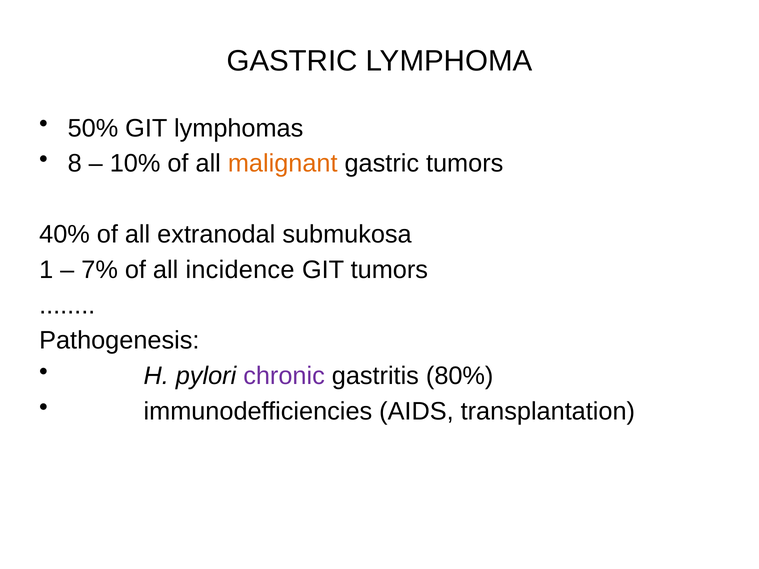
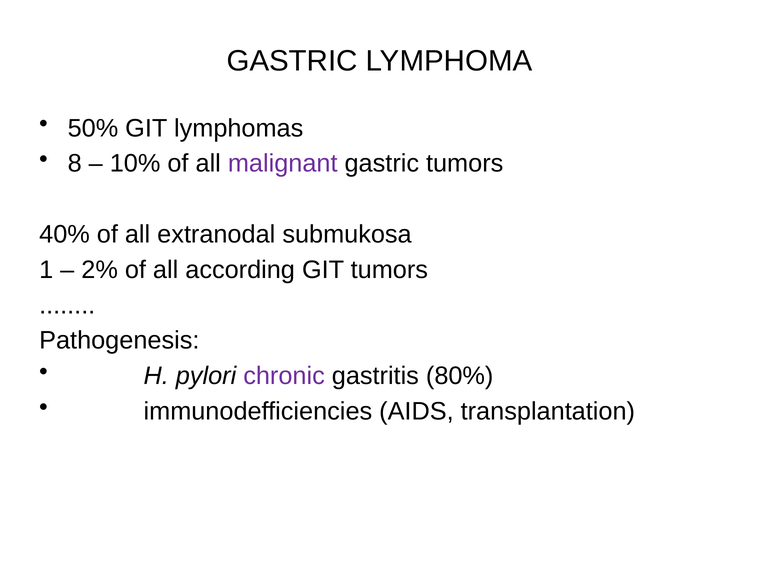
malignant colour: orange -> purple
7%: 7% -> 2%
incidence: incidence -> according
